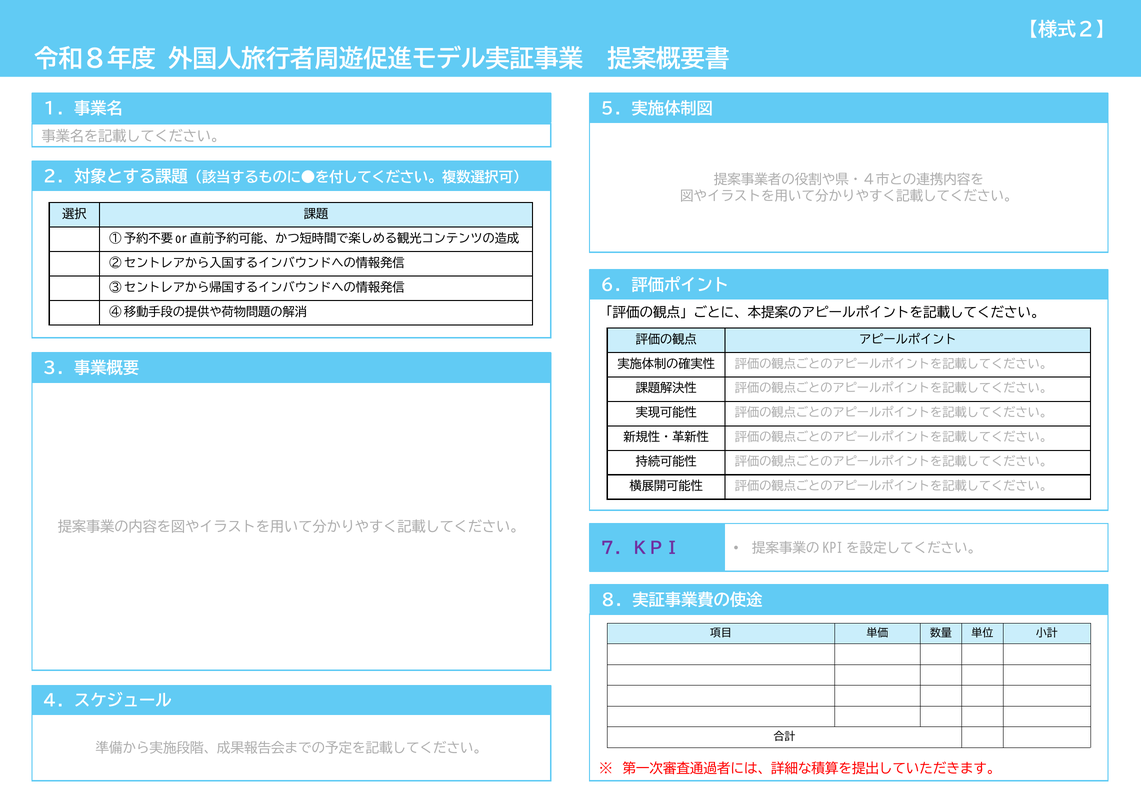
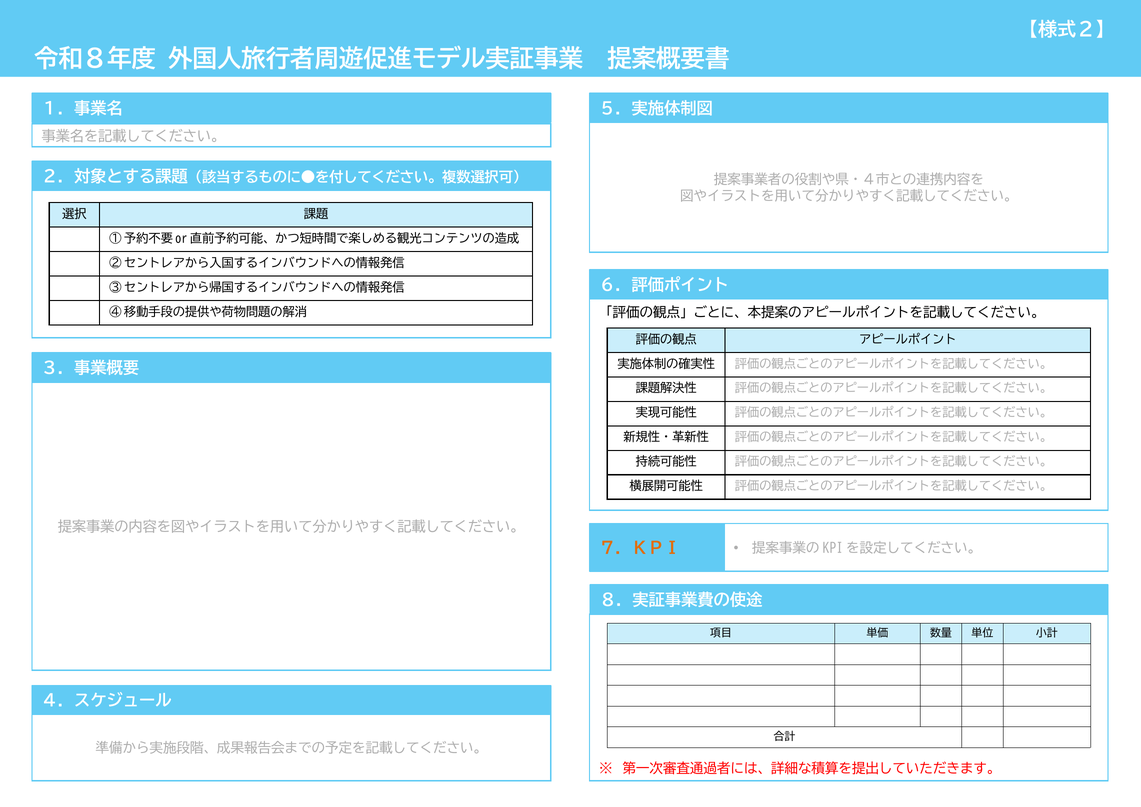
７．ＫＰＩ colour: purple -> orange
